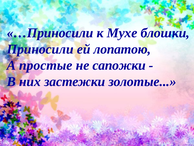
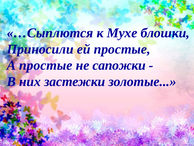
…Приносили: …Приносили -> …Сыплются
ей лопатою: лопатою -> простые
